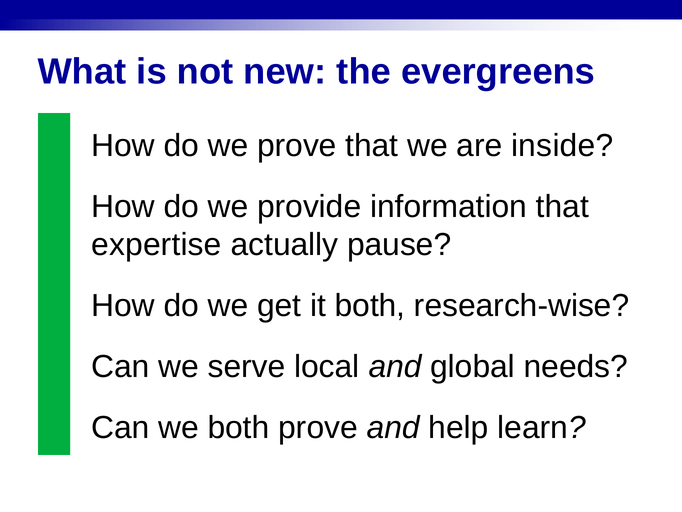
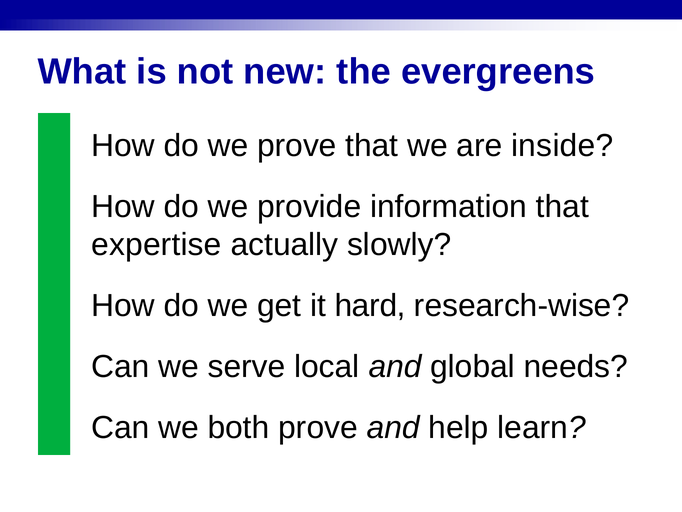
pause: pause -> slowly
it both: both -> hard
